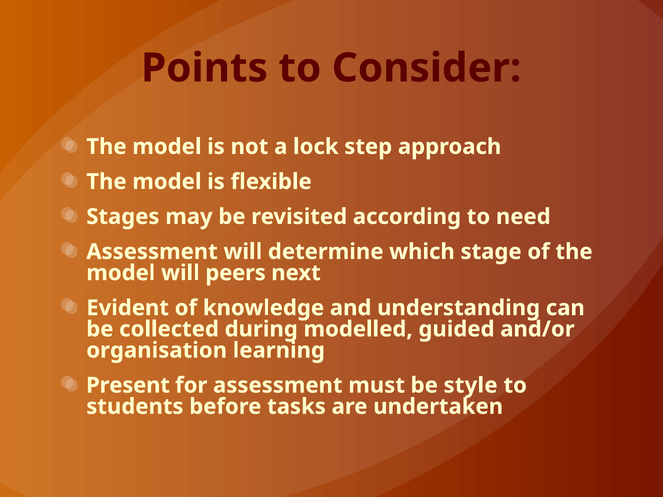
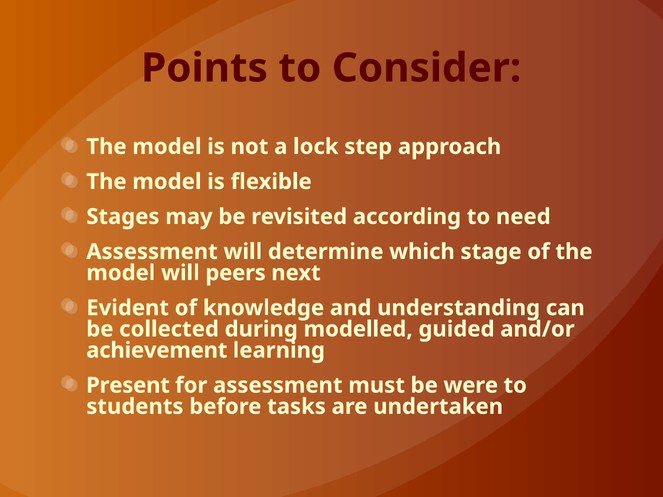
organisation: organisation -> achievement
style: style -> were
